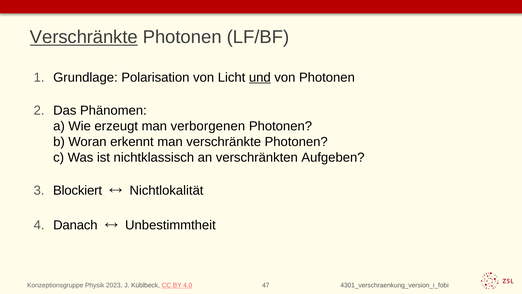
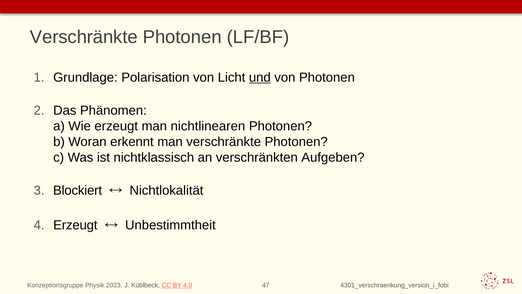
Verschränkte at (84, 37) underline: present -> none
verborgenen: verborgenen -> nichtlinearen
Danach at (75, 225): Danach -> Erzeugt
